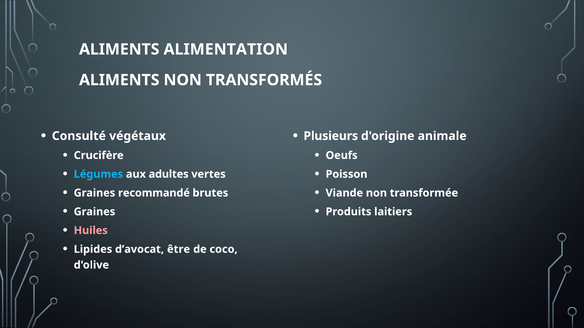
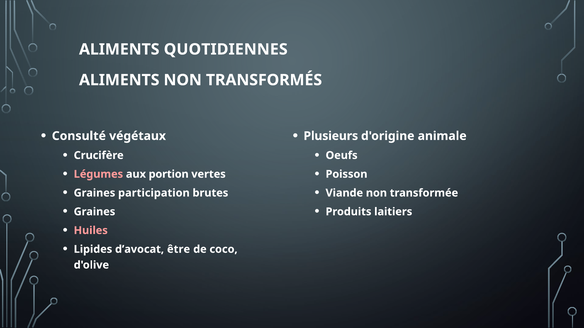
ALIMENTATION: ALIMENTATION -> QUOTIDIENNES
Légumes colour: light blue -> pink
adultes: adultes -> portion
recommandé: recommandé -> participation
